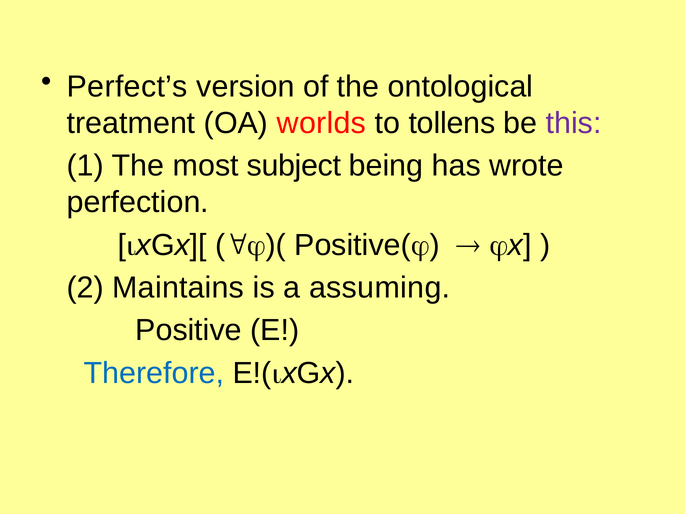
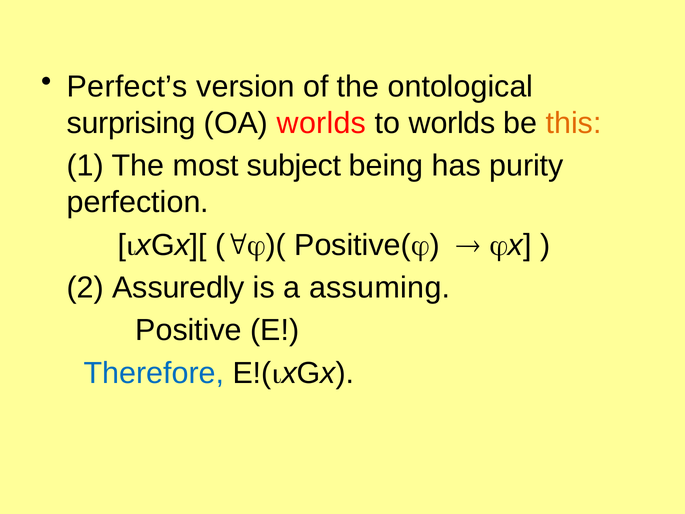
treatment: treatment -> surprising
to tollens: tollens -> worlds
this colour: purple -> orange
wrote: wrote -> purity
Maintains: Maintains -> Assuredly
